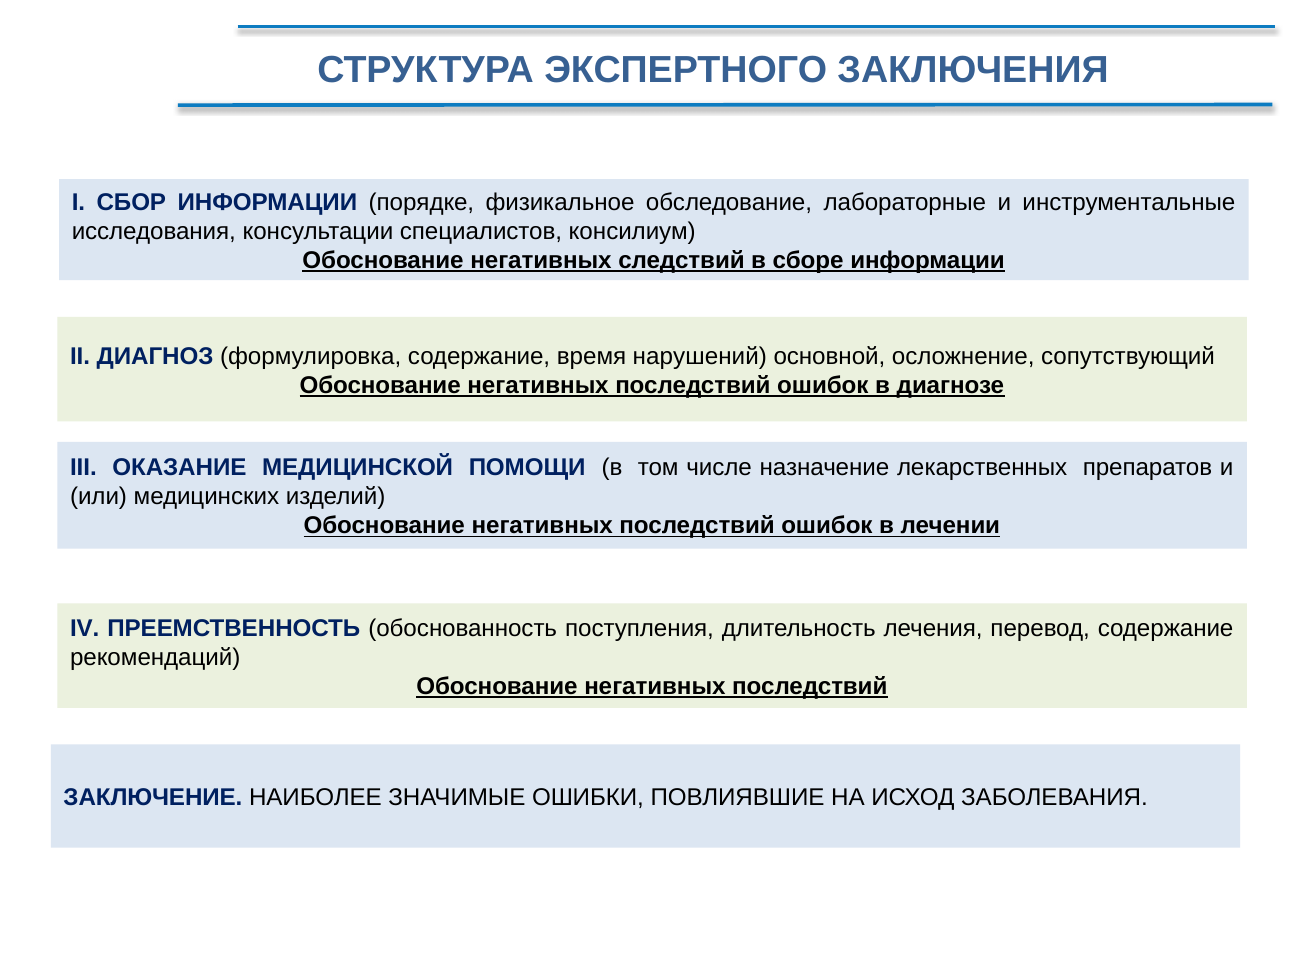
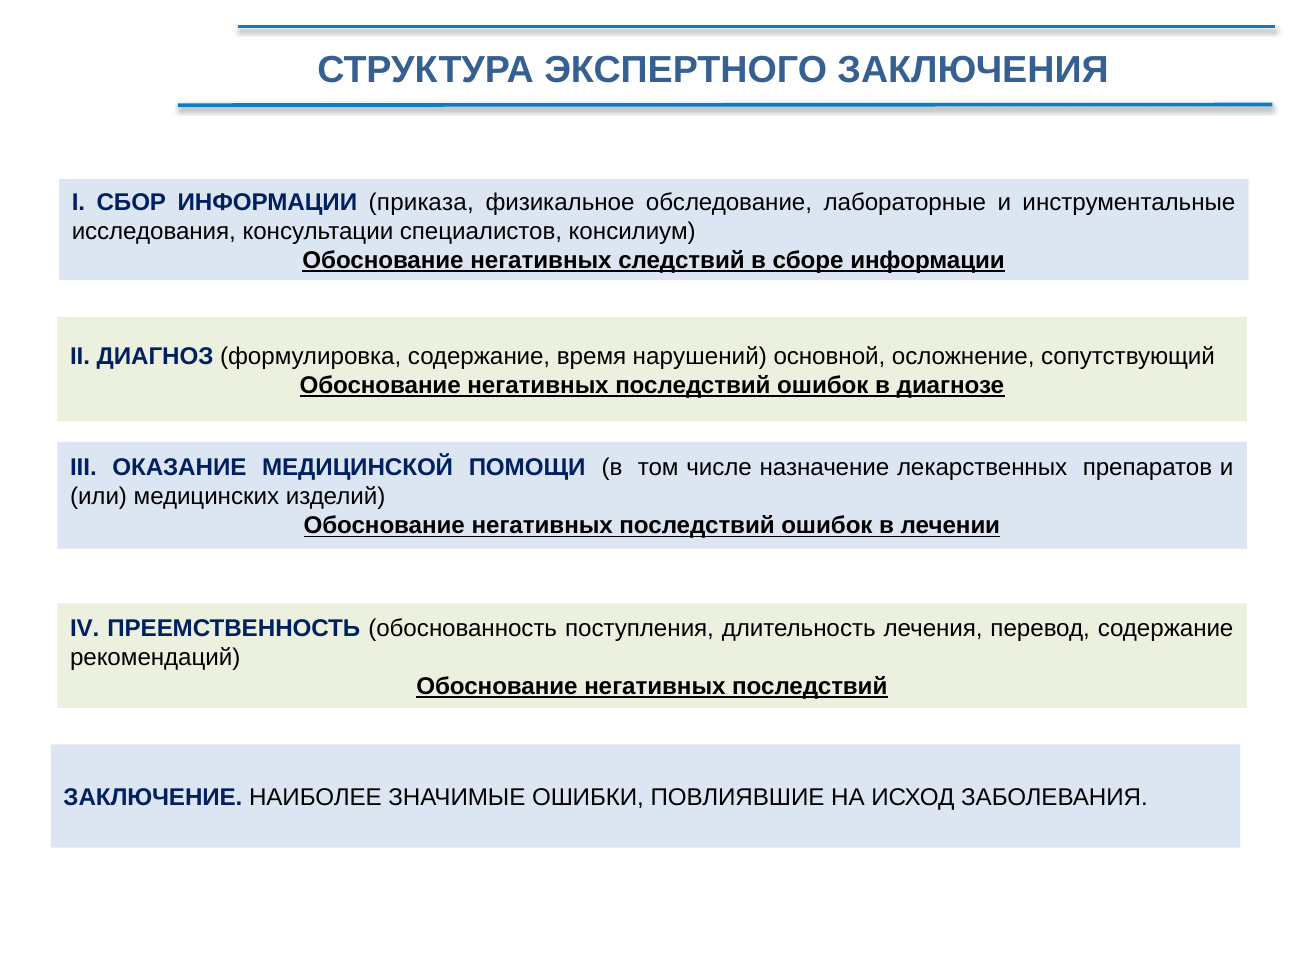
порядке: порядке -> приказа
